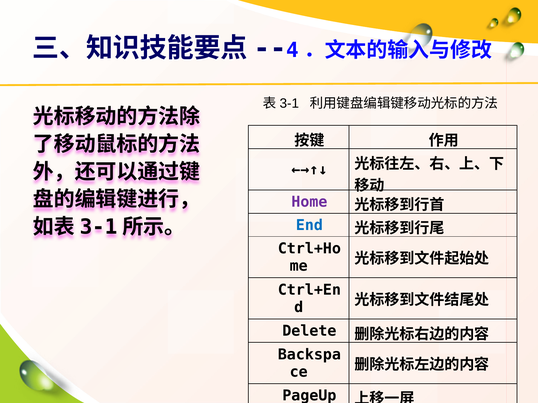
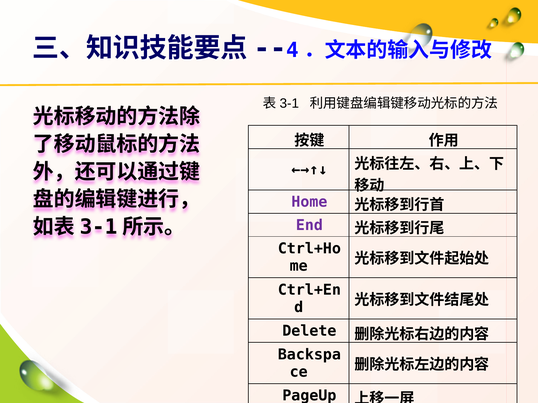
End colour: blue -> purple
